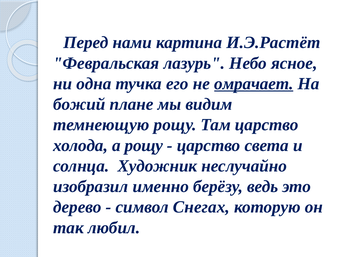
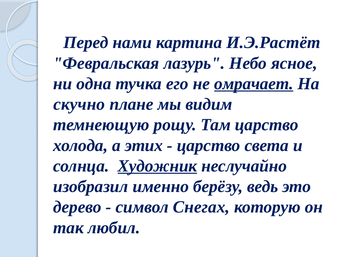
божий: божий -> скучно
а рощу: рощу -> этих
Художник underline: none -> present
